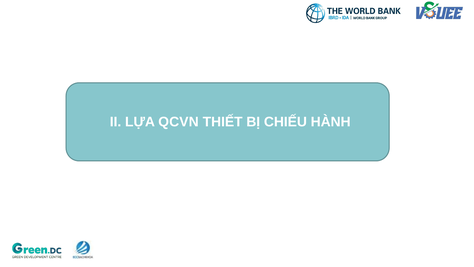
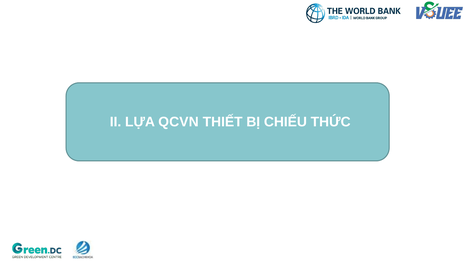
HÀNH: HÀNH -> THỨC
